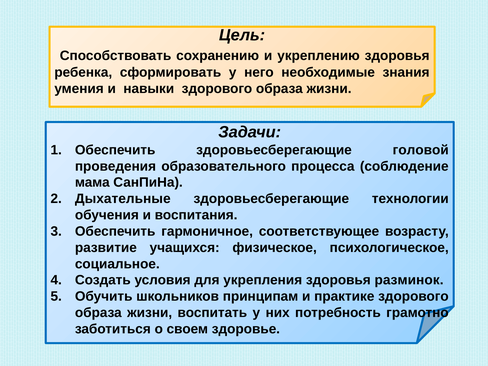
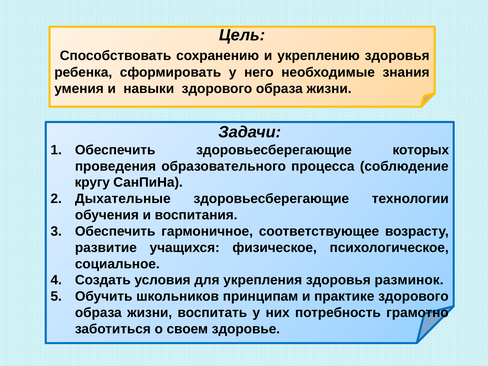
головой: головой -> которых
мама: мама -> кругу
